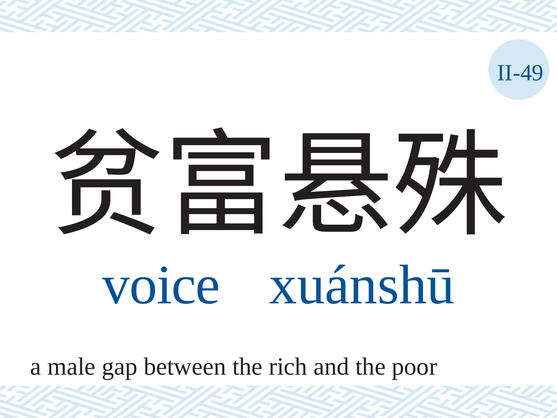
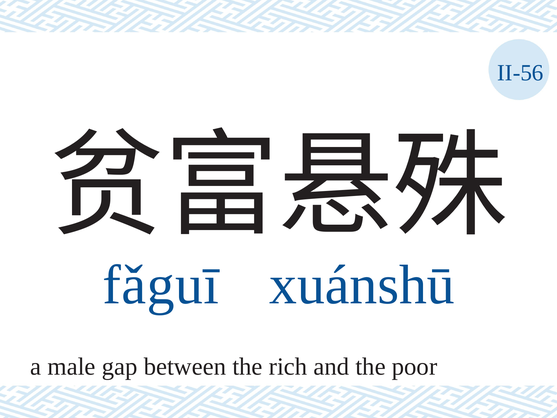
II-49: II-49 -> II-56
voice: voice -> fǎguī
